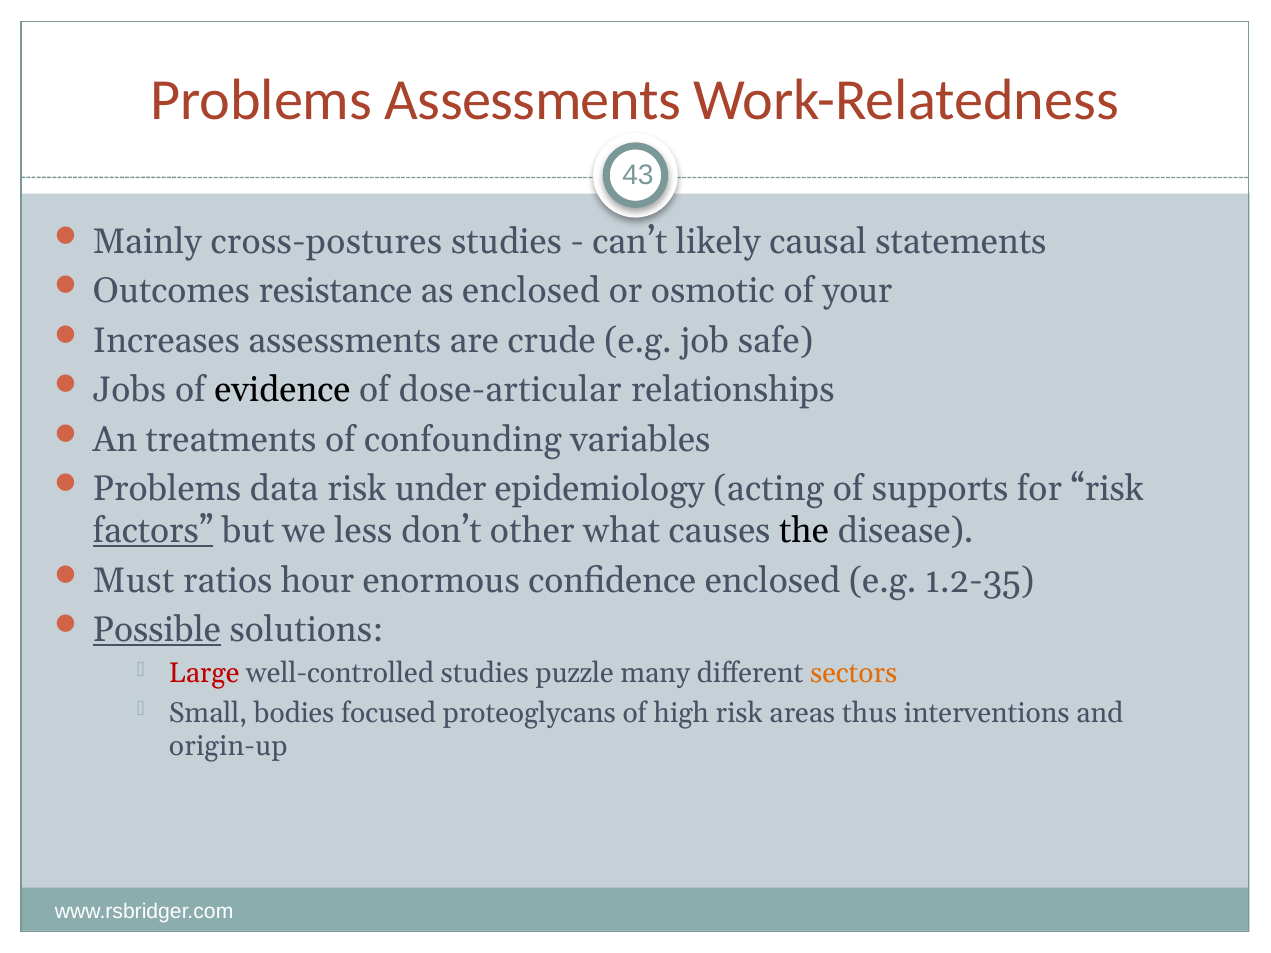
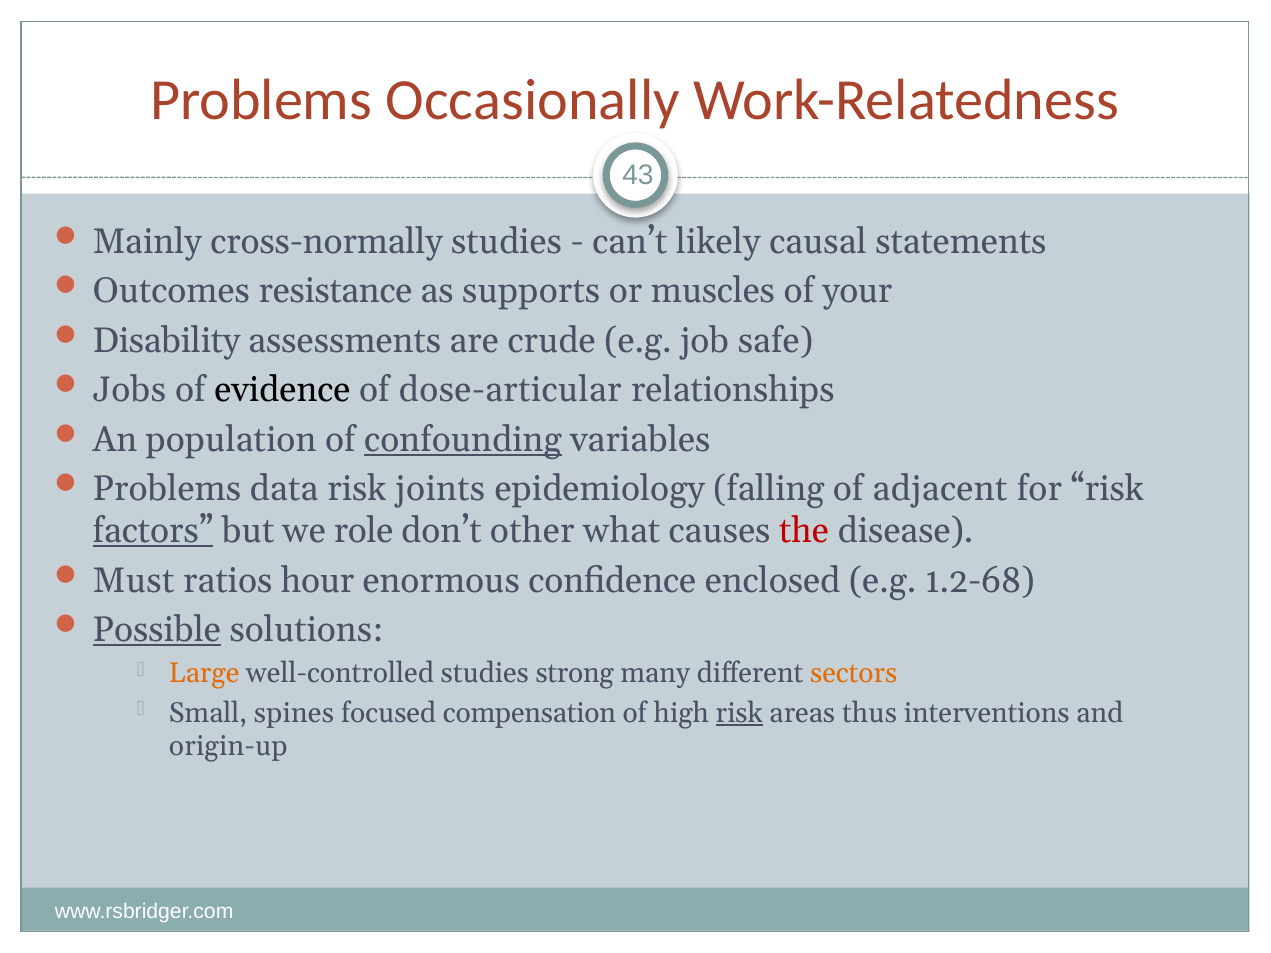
Problems Assessments: Assessments -> Occasionally
cross-postures: cross-postures -> cross-normally
as enclosed: enclosed -> supports
osmotic: osmotic -> muscles
Increases: Increases -> Disability
treatments: treatments -> population
confounding underline: none -> present
under: under -> joints
acting: acting -> falling
supports: supports -> adjacent
less: less -> role
the colour: black -> red
1.2-35: 1.2-35 -> 1.2-68
Large colour: red -> orange
puzzle: puzzle -> strong
bodies: bodies -> spines
proteoglycans: proteoglycans -> compensation
risk at (739, 713) underline: none -> present
